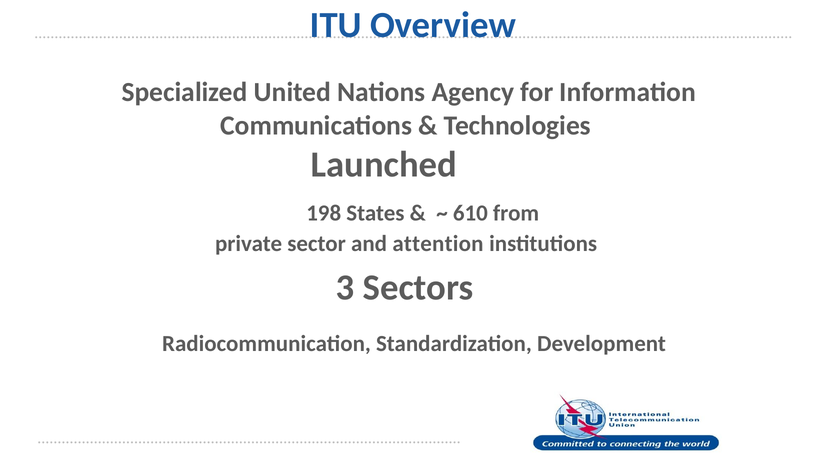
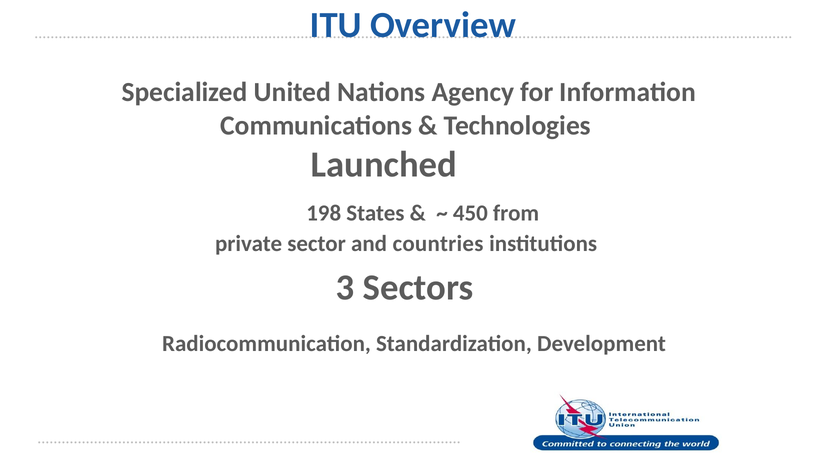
610: 610 -> 450
attention: attention -> countries
